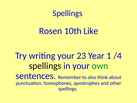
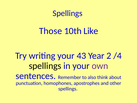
Rosen: Rosen -> Those
23: 23 -> 43
1: 1 -> 2
own colour: green -> purple
